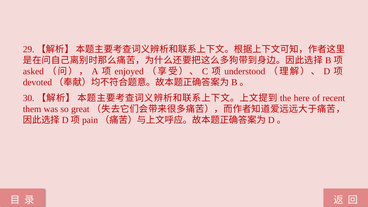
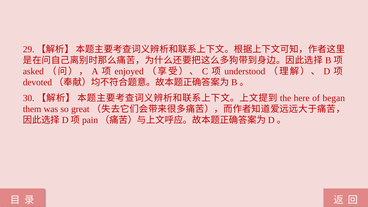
recent: recent -> began
